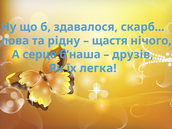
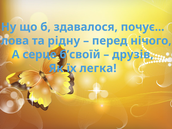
скарб: скарб -> почує
щастя: щастя -> перед
б’наша: б’наша -> б’своїй
